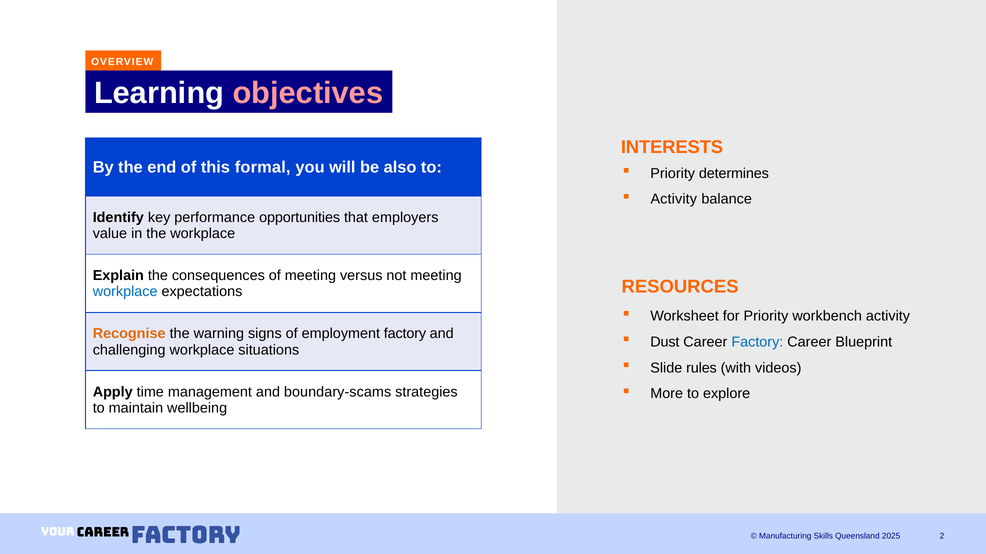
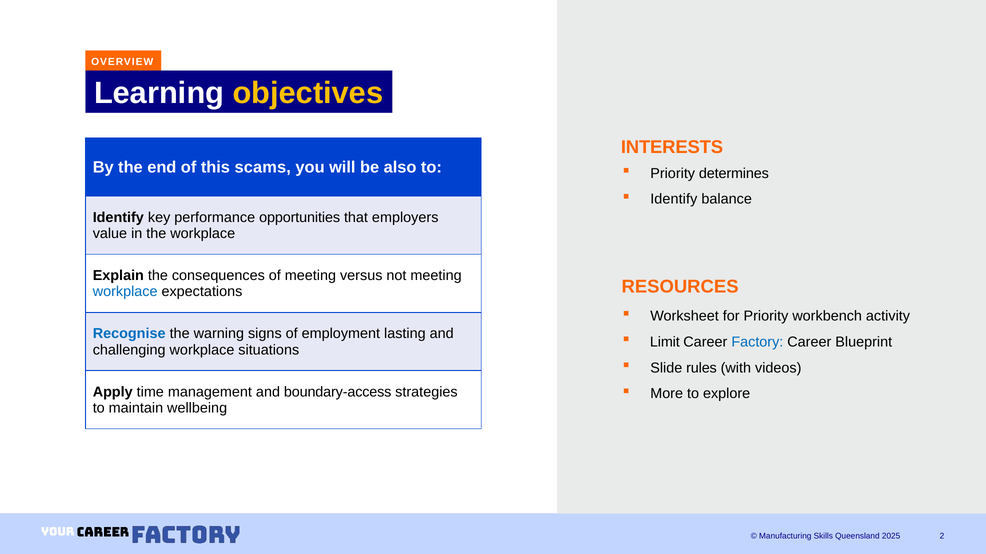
objectives colour: pink -> yellow
formal: formal -> scams
Activity at (674, 199): Activity -> Identify
Recognise colour: orange -> blue
employment factory: factory -> lasting
Dust: Dust -> Limit
boundary-scams: boundary-scams -> boundary-access
